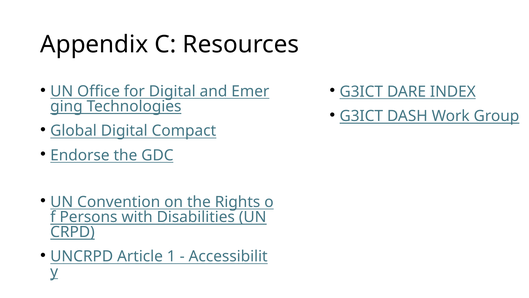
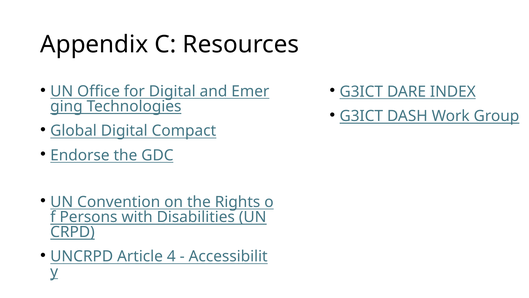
1: 1 -> 4
